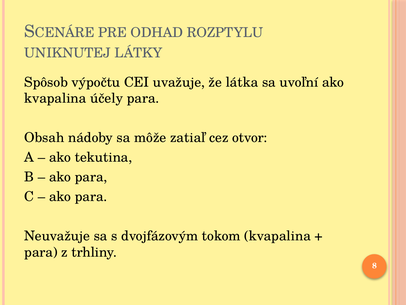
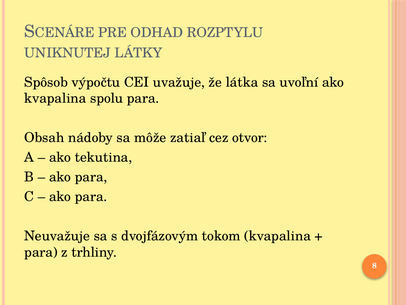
účely: účely -> spolu
